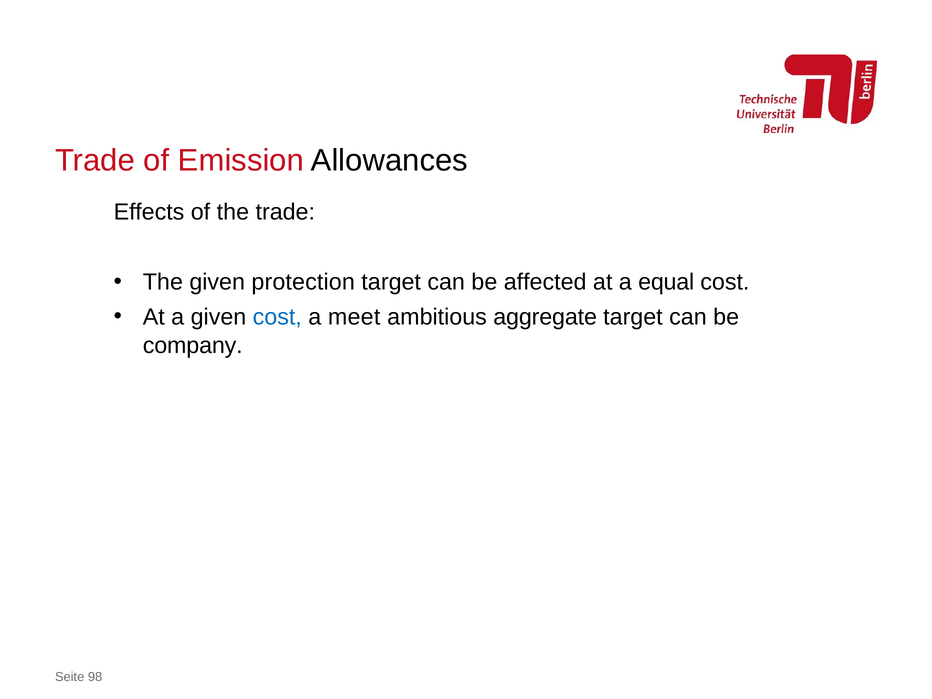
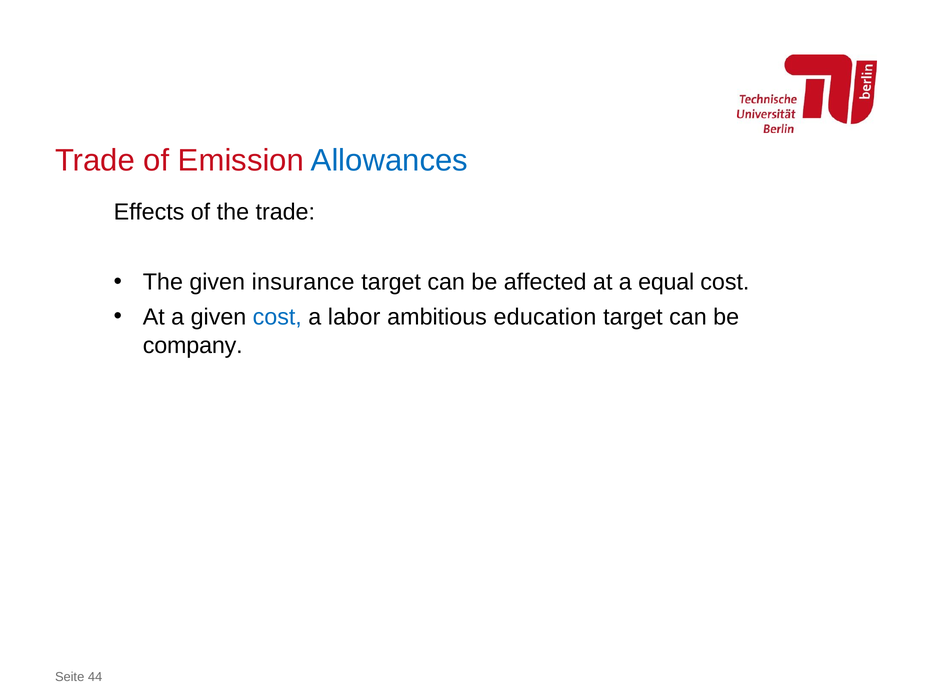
Allowances colour: black -> blue
protection: protection -> insurance
meet: meet -> labor
aggregate: aggregate -> education
98: 98 -> 44
